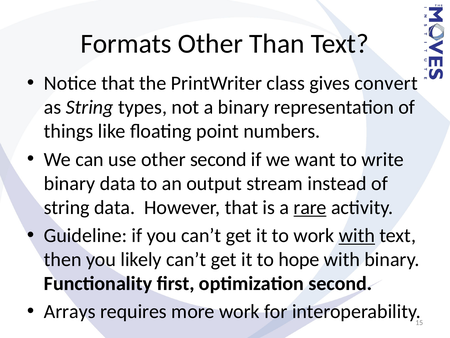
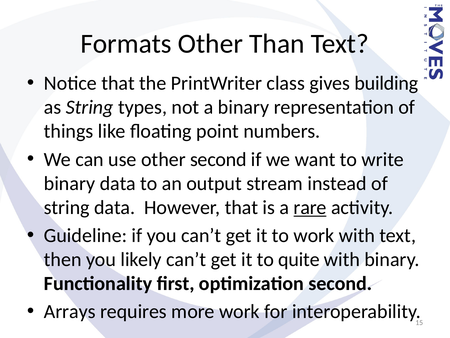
convert: convert -> building
with at (357, 235) underline: present -> none
hope: hope -> quite
